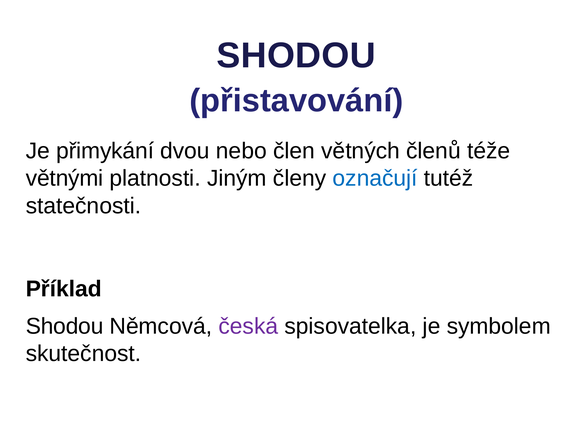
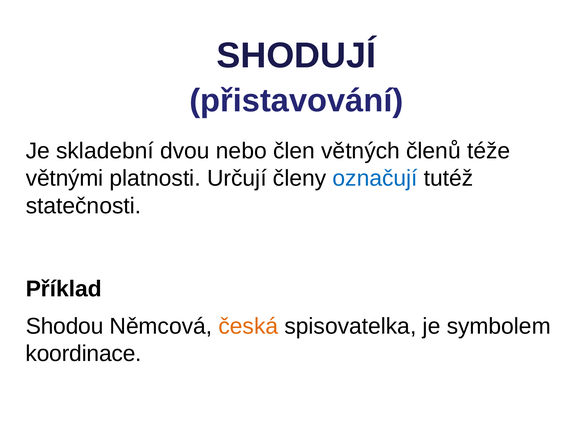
SHODOU at (296, 56): SHODOU -> SHODUJÍ
přimykání: přimykání -> skladební
Jiným: Jiným -> Určují
česká colour: purple -> orange
skutečnost: skutečnost -> koordinace
